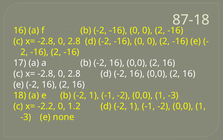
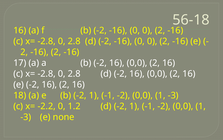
87-18: 87-18 -> 56-18
